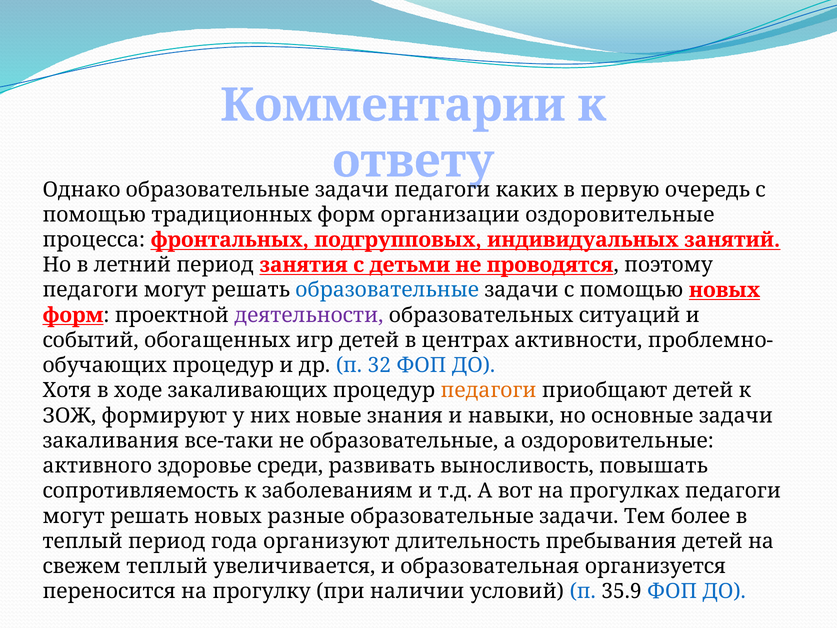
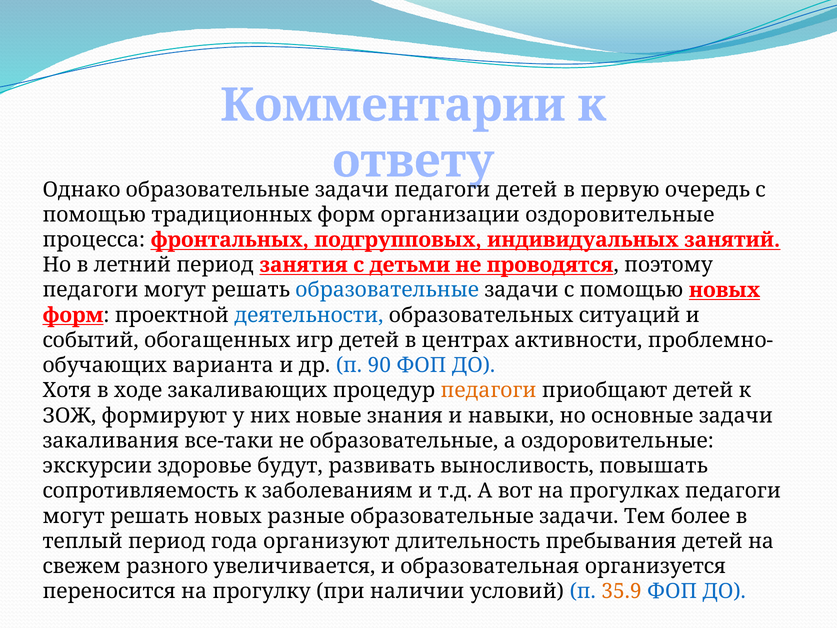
каких at (527, 190): каких -> детей
деятельности colour: purple -> blue
процедур at (223, 365): процедур -> варианта
32: 32 -> 90
активного: активного -> экскурсии
среди: среди -> будут
свежем теплый: теплый -> разного
35.9 colour: black -> orange
